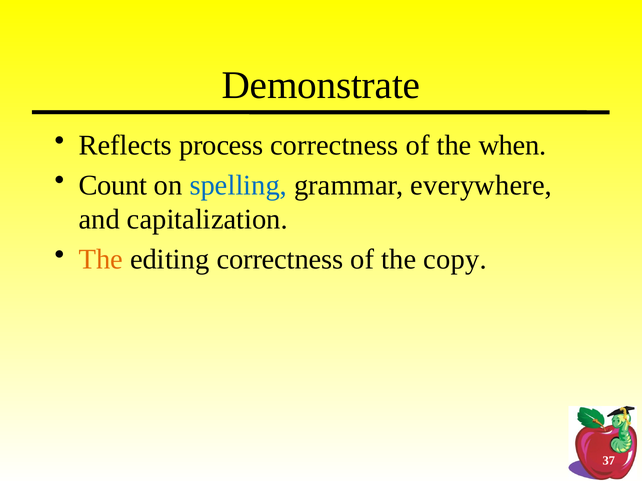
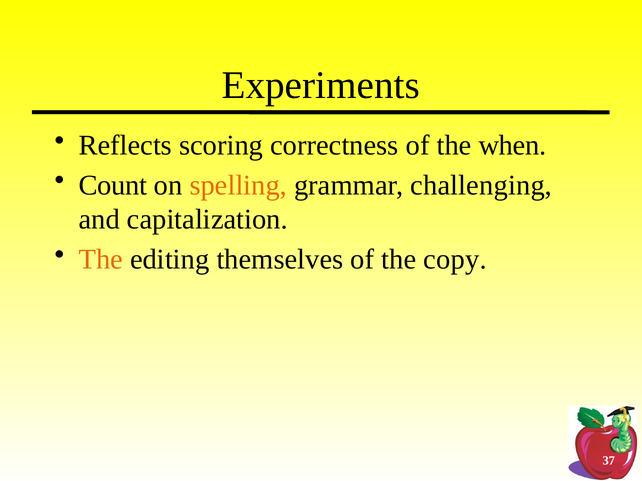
Demonstrate: Demonstrate -> Experiments
process: process -> scoring
spelling colour: blue -> orange
everywhere: everywhere -> challenging
editing correctness: correctness -> themselves
